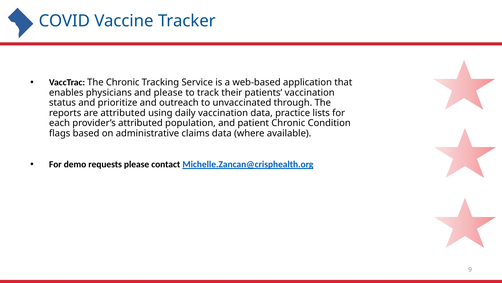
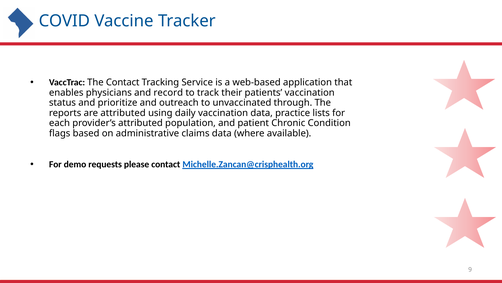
The Chronic: Chronic -> Contact
and please: please -> record
